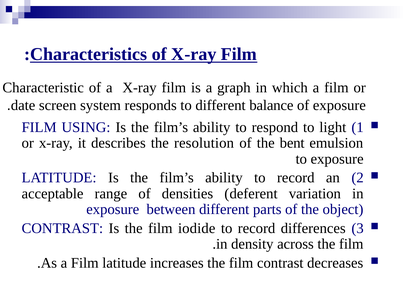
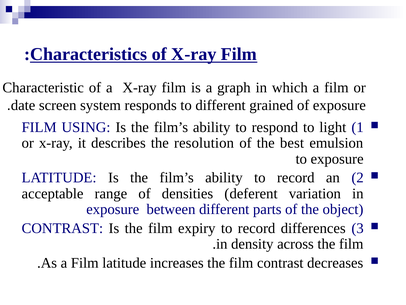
balance: balance -> grained
bent: bent -> best
iodide: iodide -> expiry
